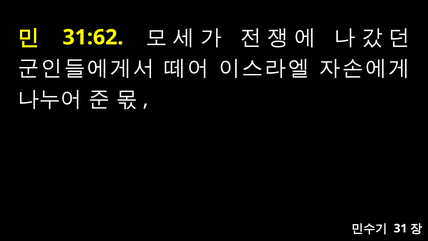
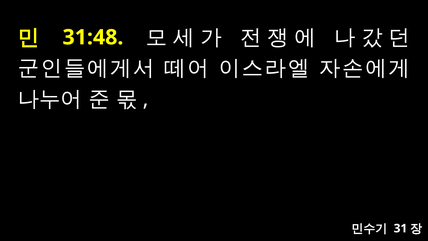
31:62: 31:62 -> 31:48
